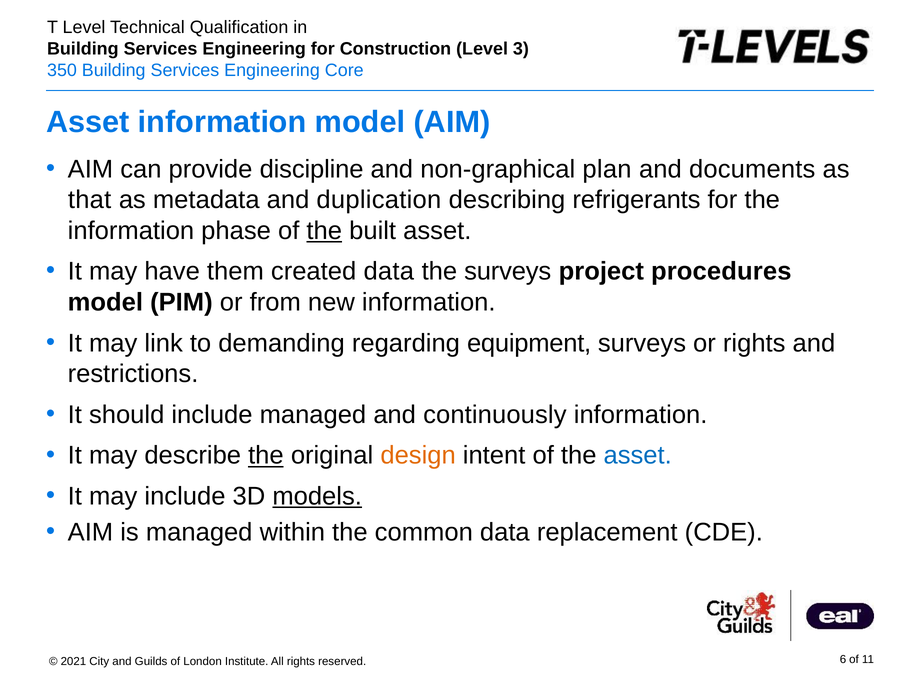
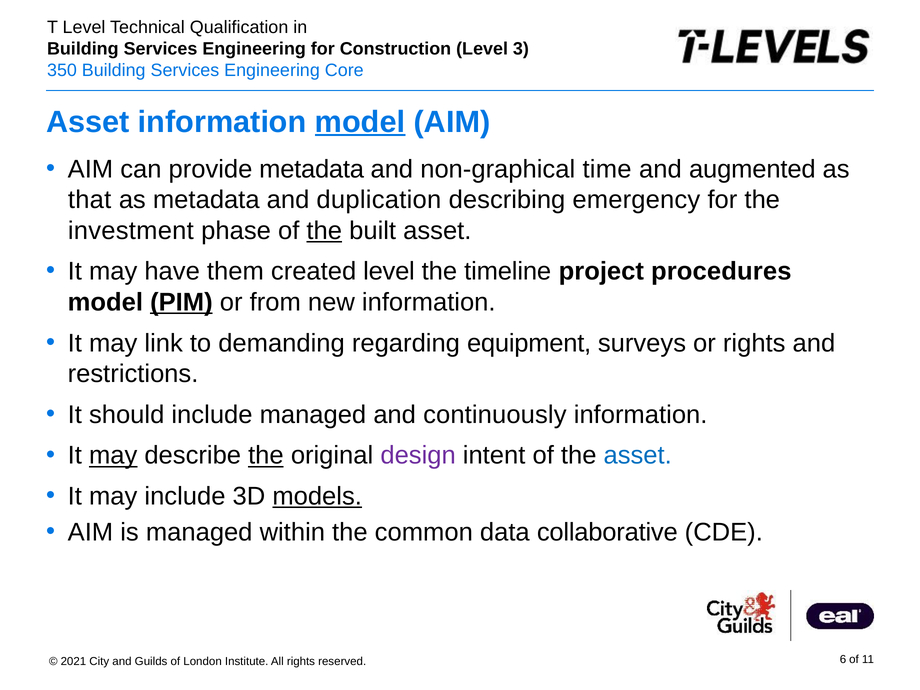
model at (360, 122) underline: none -> present
provide discipline: discipline -> metadata
plan: plan -> time
documents: documents -> augmented
refrigerants: refrigerants -> emergency
information at (131, 231): information -> investment
created data: data -> level
the surveys: surveys -> timeline
PIM underline: none -> present
may at (113, 456) underline: none -> present
design colour: orange -> purple
replacement: replacement -> collaborative
